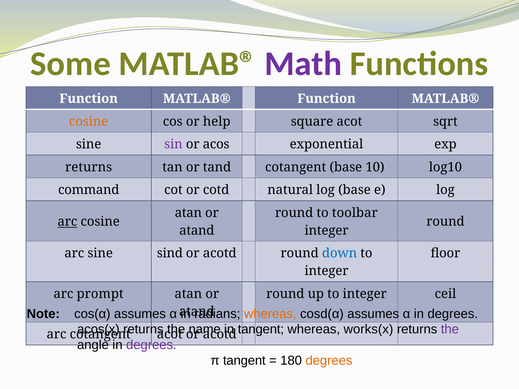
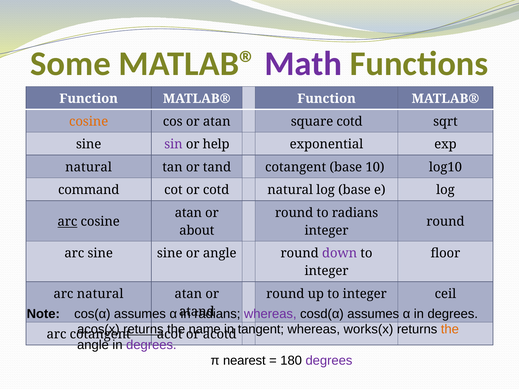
or help: help -> atan
square acot: acot -> cotd
acos: acos -> help
returns at (89, 167): returns -> natural
to toolbar: toolbar -> radians
atand at (197, 231): atand -> about
sine sind: sind -> sine
acotd at (220, 253): acotd -> angle
down colour: blue -> purple
arc prompt: prompt -> natural
whereas at (270, 314) colour: orange -> purple
returns at (143, 330) underline: none -> present
the at (450, 330) colour: purple -> orange
π tangent: tangent -> nearest
degrees at (329, 361) colour: orange -> purple
